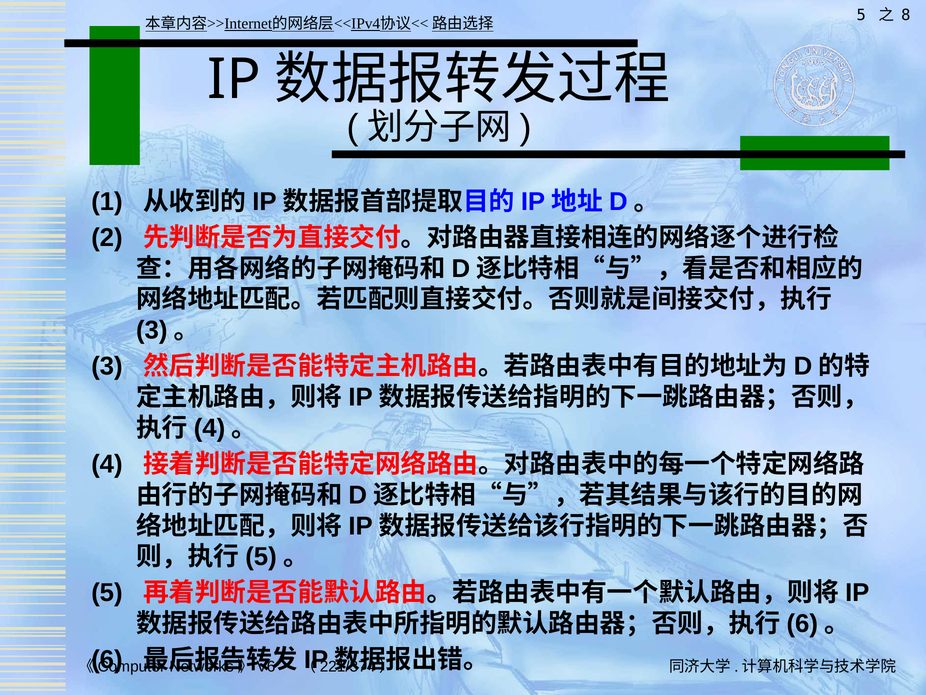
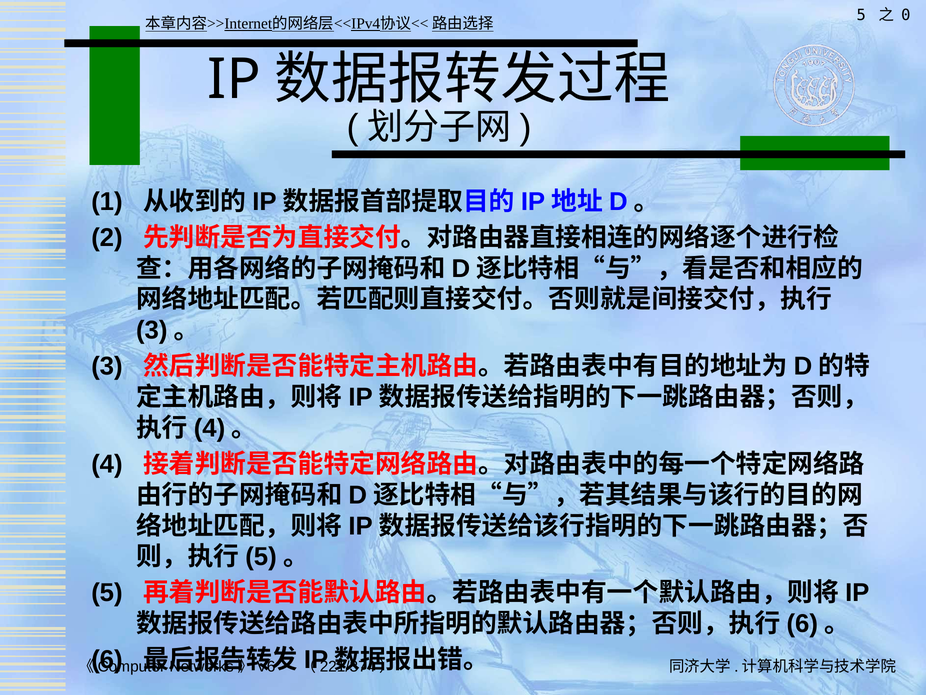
8: 8 -> 0
